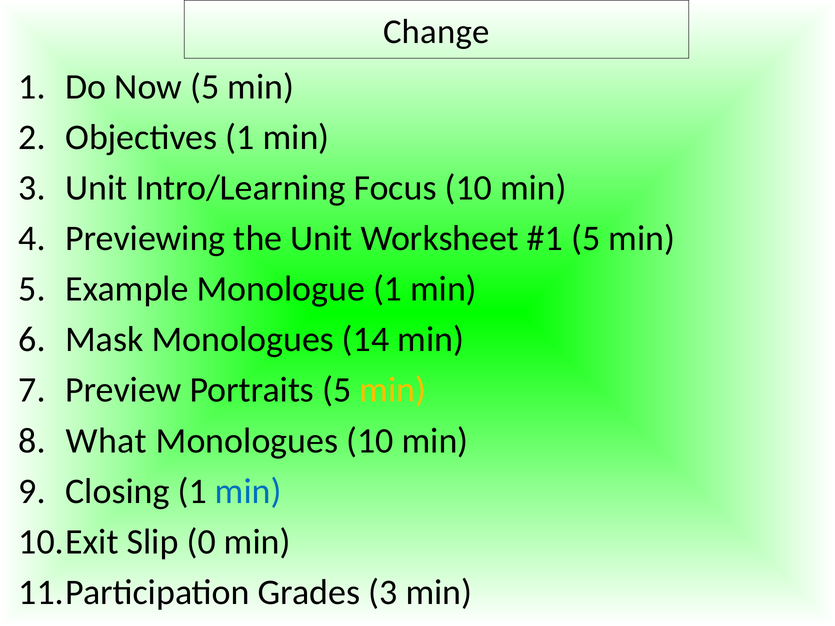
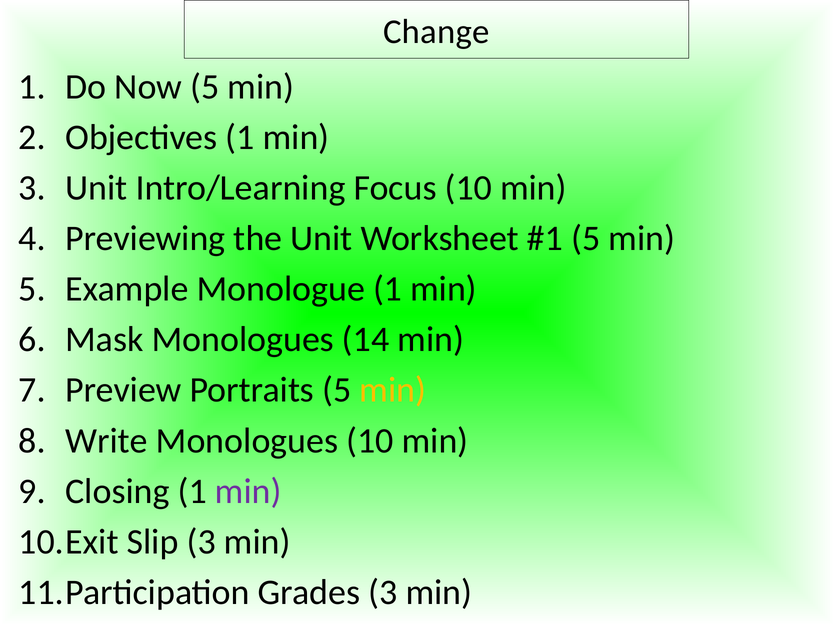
What: What -> Write
min at (248, 491) colour: blue -> purple
Slip 0: 0 -> 3
